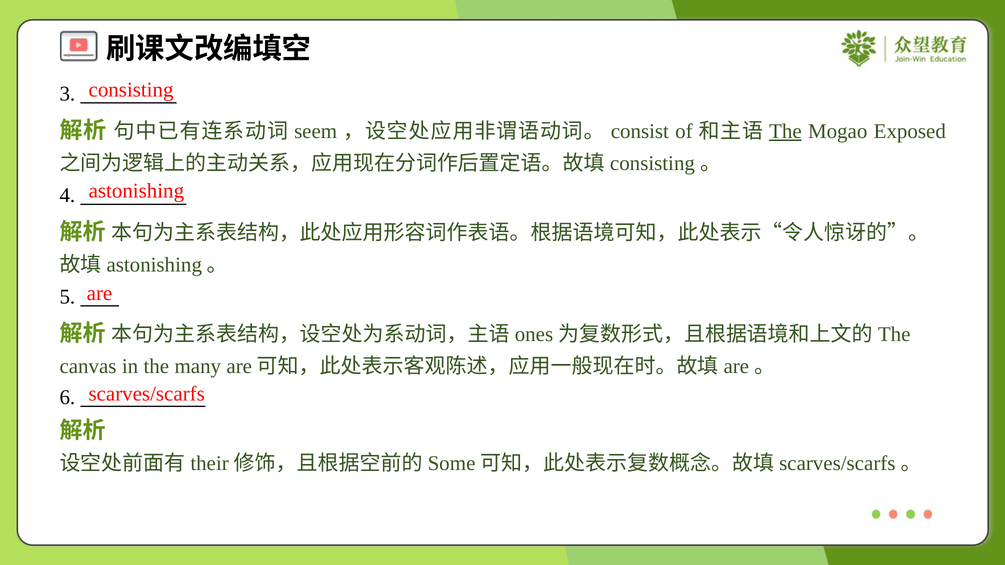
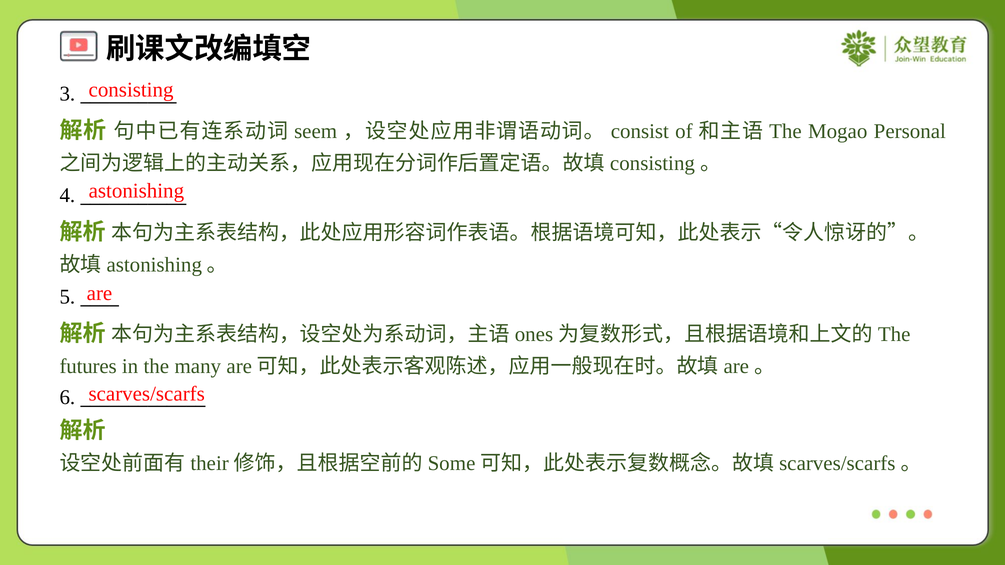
The at (785, 131) underline: present -> none
Exposed: Exposed -> Personal
canvas: canvas -> futures
